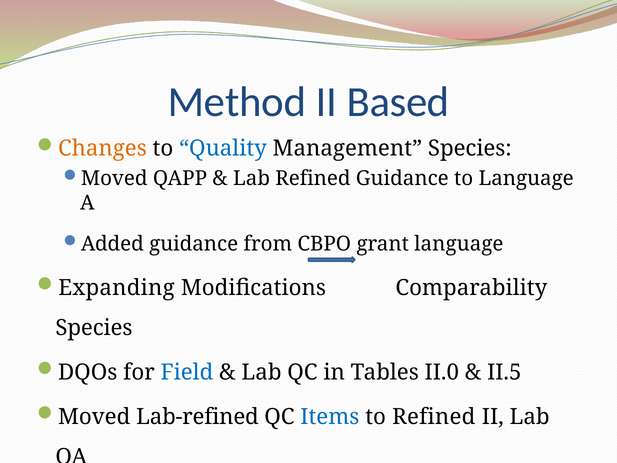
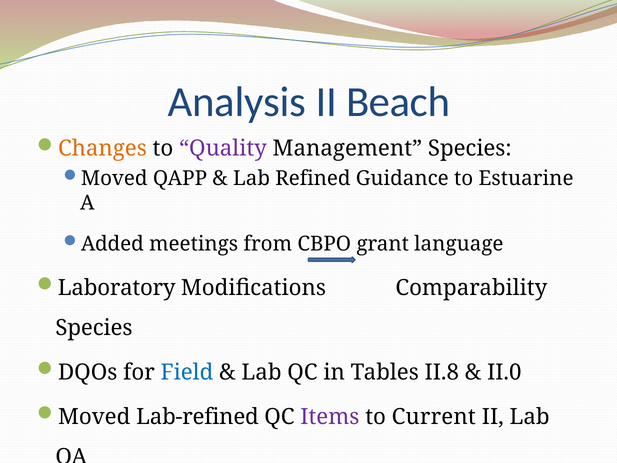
Method: Method -> Analysis
Based: Based -> Beach
Quality colour: blue -> purple
to Language: Language -> Estuarine
Added guidance: guidance -> meetings
Expanding: Expanding -> Laboratory
II.0: II.0 -> II.8
II.5: II.5 -> II.0
Items colour: blue -> purple
to Refined: Refined -> Current
